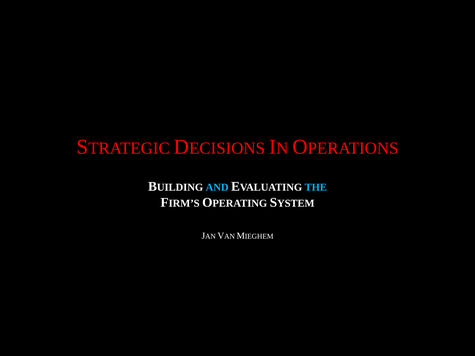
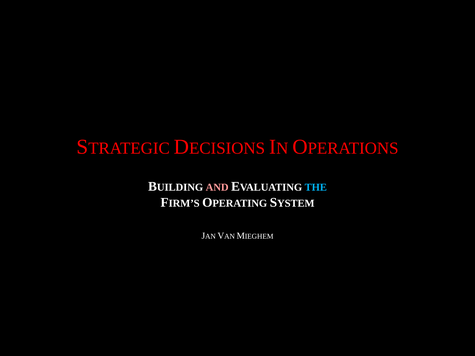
AND colour: light blue -> pink
